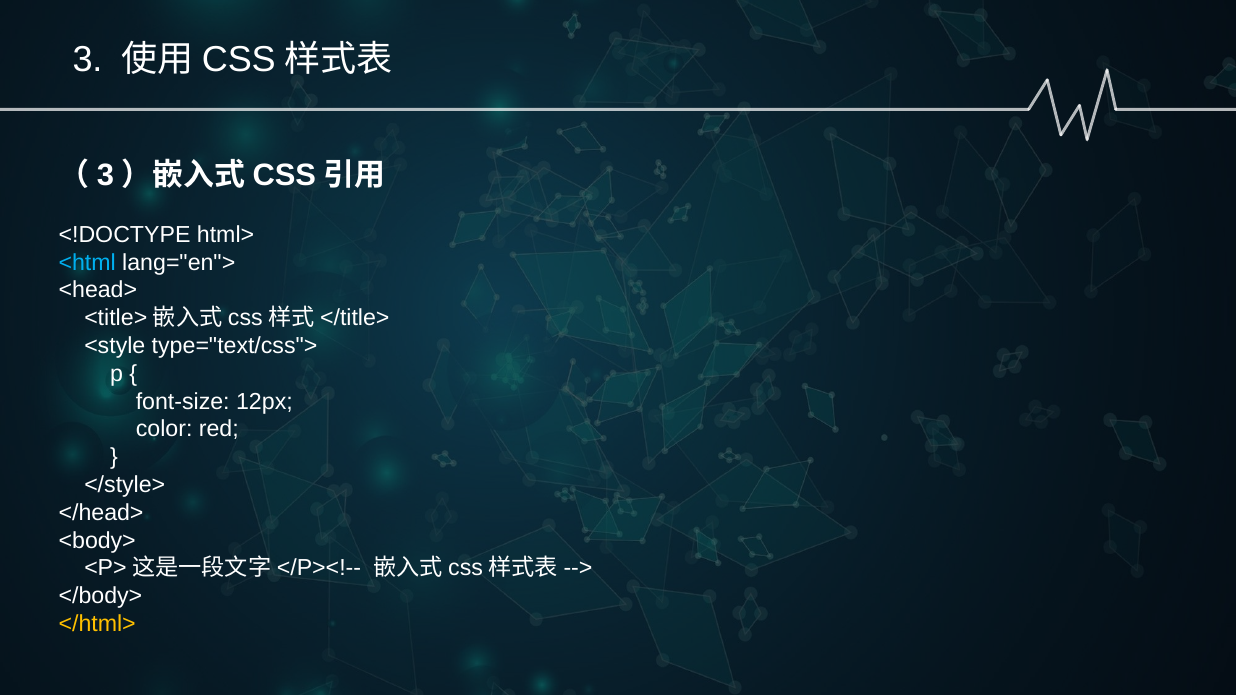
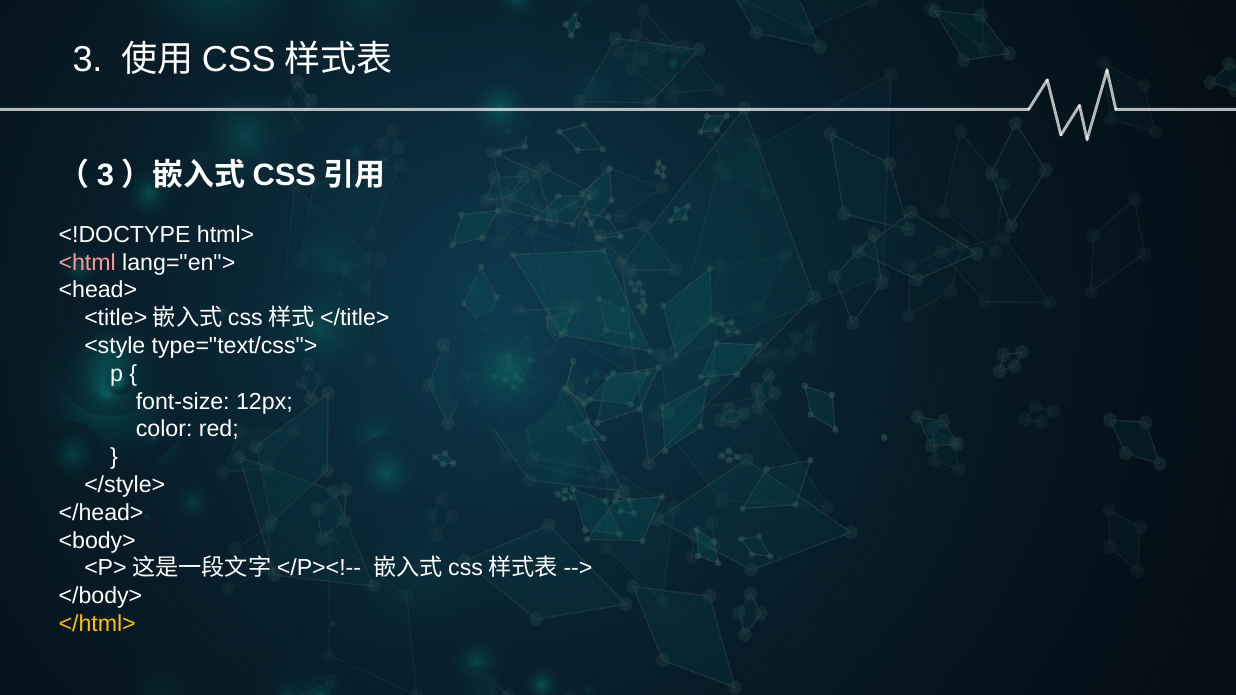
<html colour: light blue -> pink
